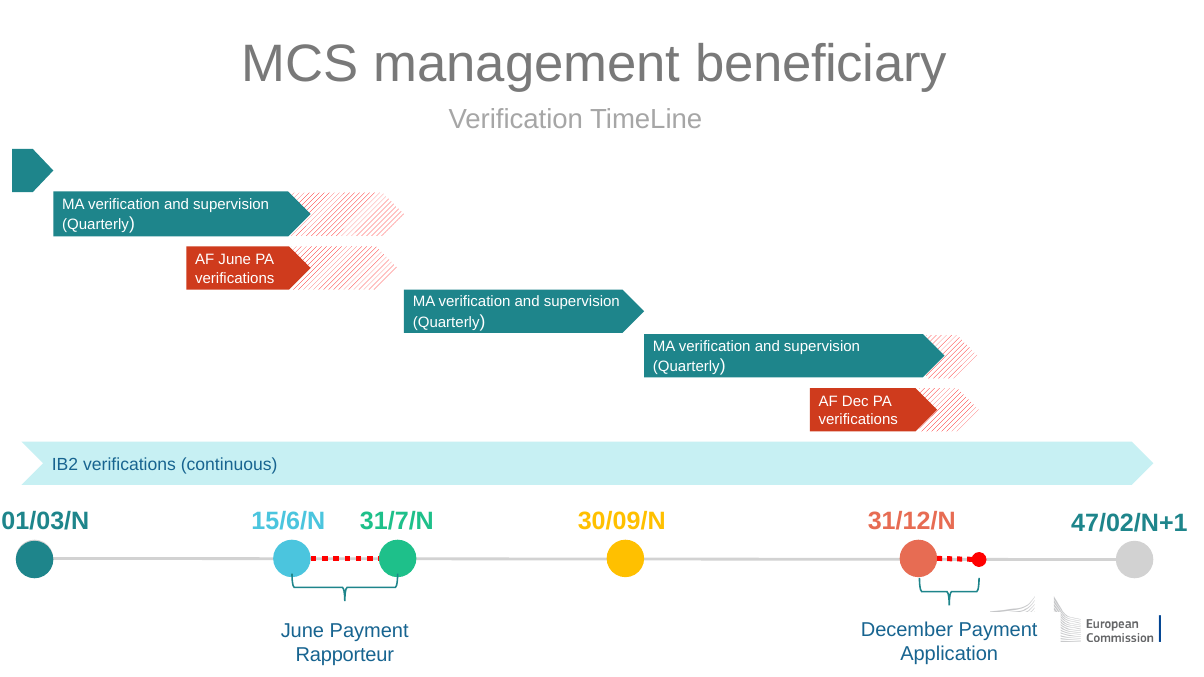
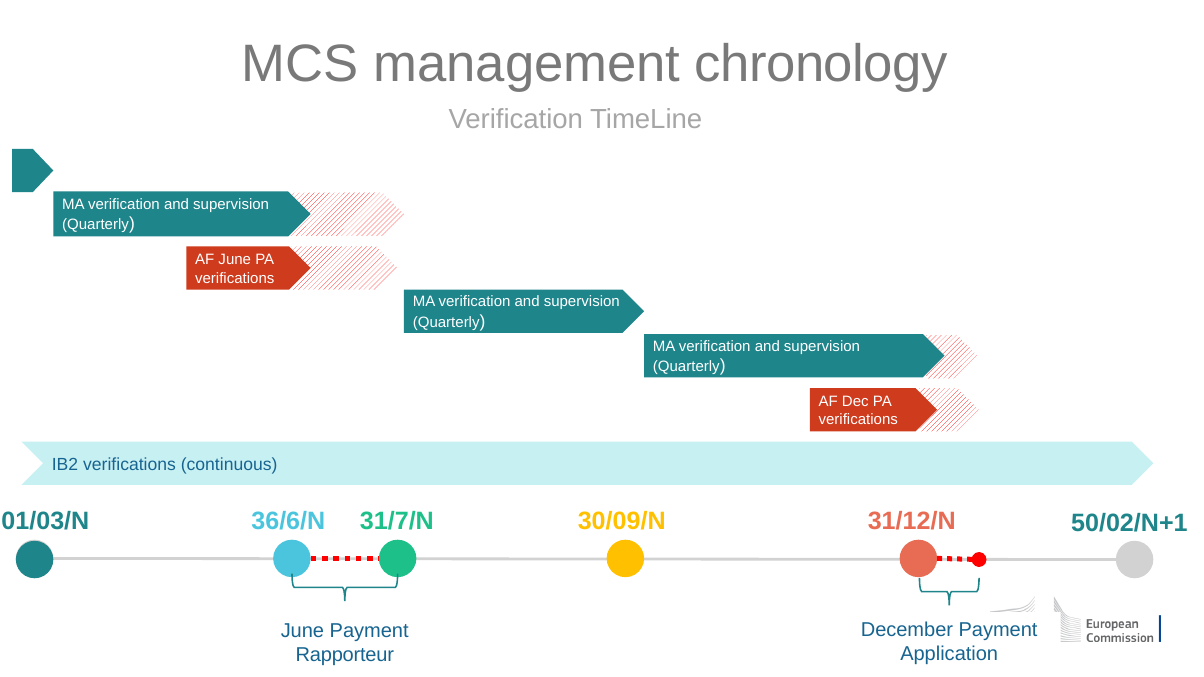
beneficiary: beneficiary -> chronology
15/6/N: 15/6/N -> 36/6/N
47/02/N+1: 47/02/N+1 -> 50/02/N+1
